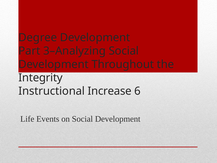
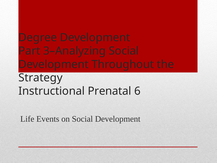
Integrity: Integrity -> Strategy
Increase: Increase -> Prenatal
